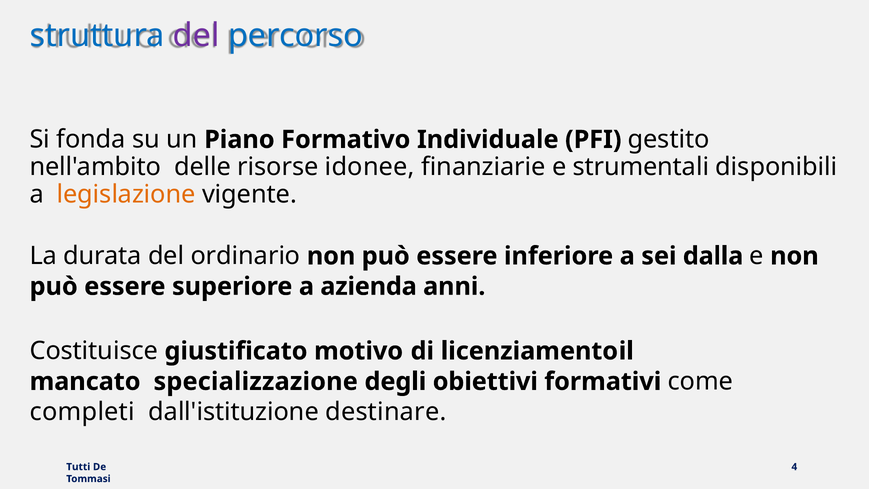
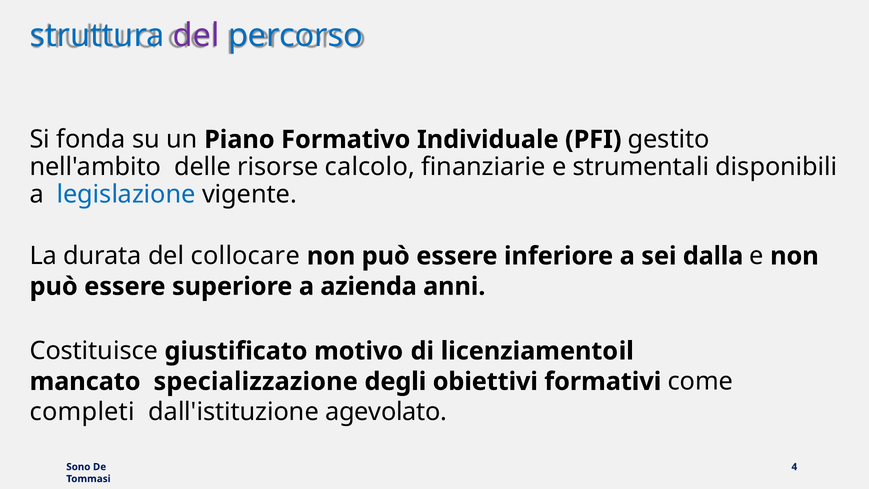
idonee: idonee -> calcolo
legislazione colour: orange -> blue
ordinario: ordinario -> collocare
destinare: destinare -> agevolato
Tutti: Tutti -> Sono
